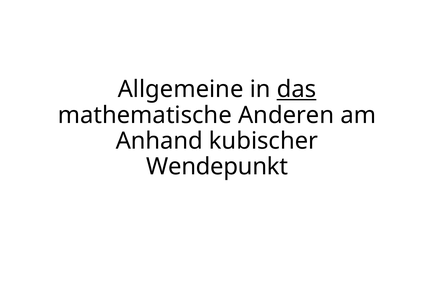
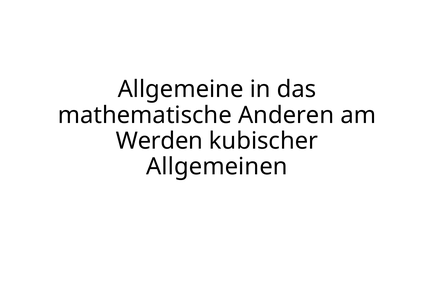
das underline: present -> none
Anhand: Anhand -> Werden
Wendepunkt: Wendepunkt -> Allgemeinen
